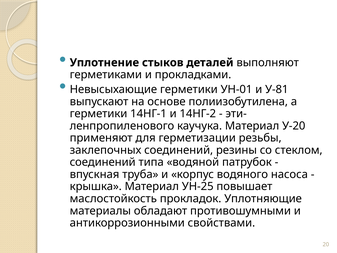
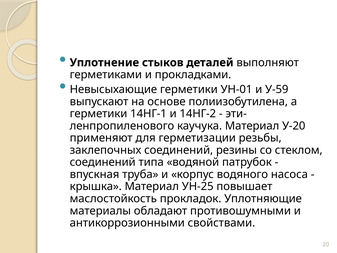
У-81: У-81 -> У-59
